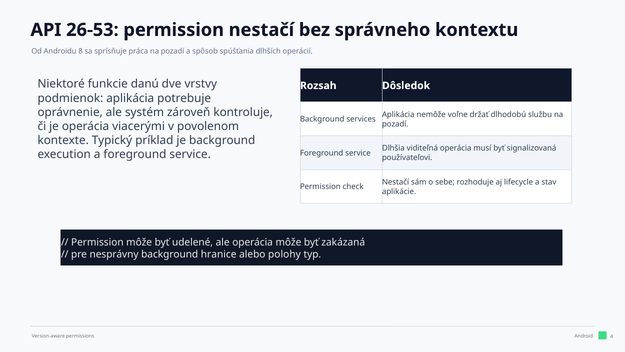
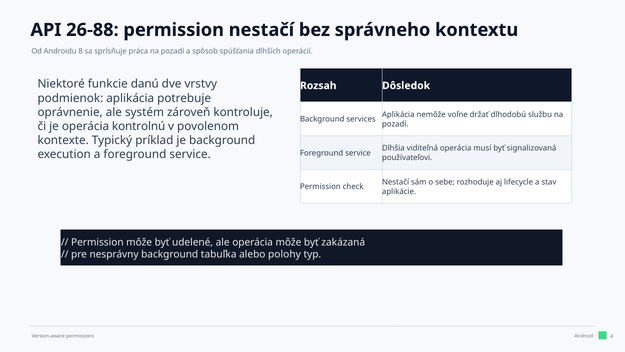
26-53: 26-53 -> 26-88
viacerými: viacerými -> kontrolnú
hranice: hranice -> tabuľka
